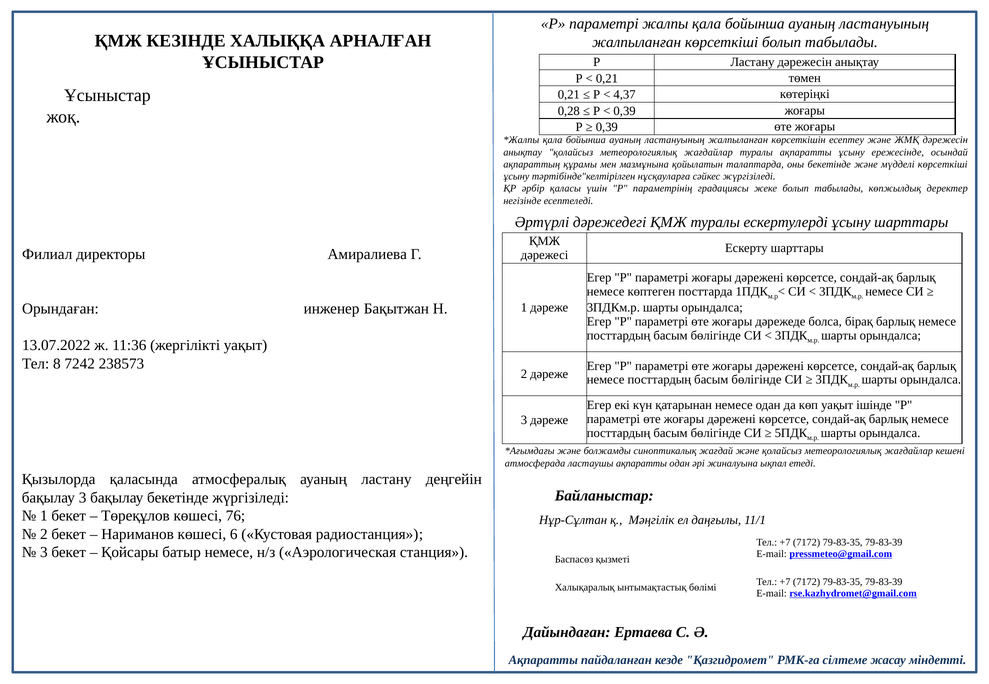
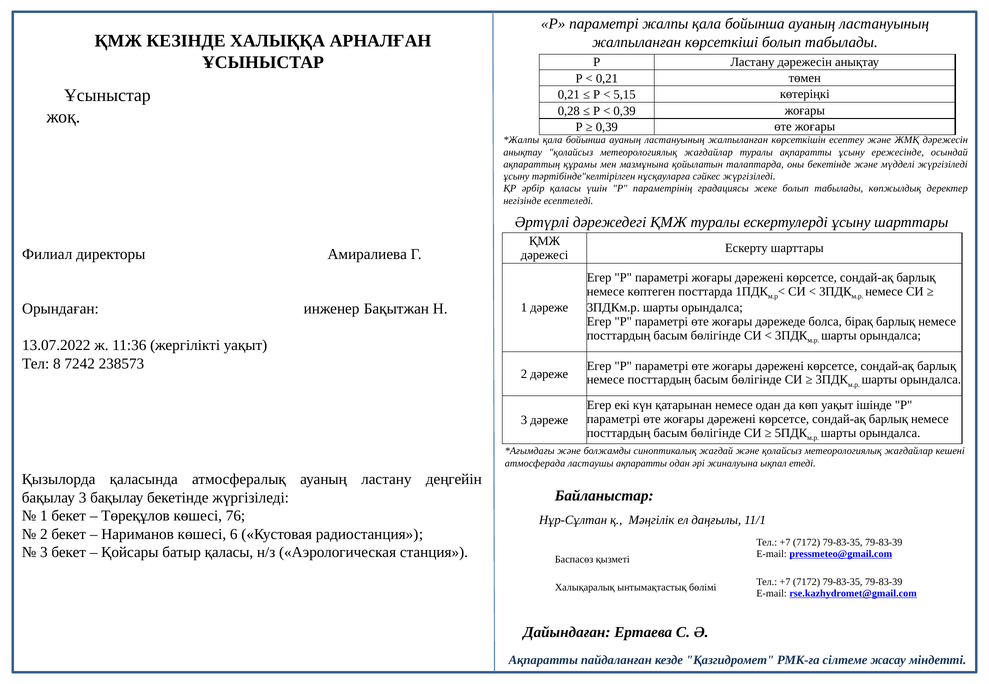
4,37: 4,37 -> 5,15
мүдделі көрсеткіші: көрсеткіші -> жүргізіледі
батыр немесе: немесе -> қаласы
